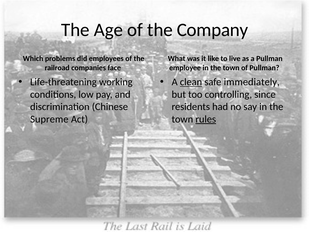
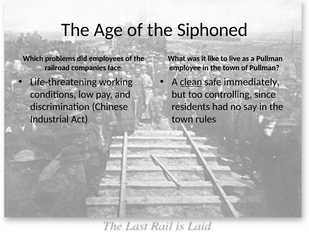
Company: Company -> Siphoned
Supreme: Supreme -> Industrial
rules underline: present -> none
